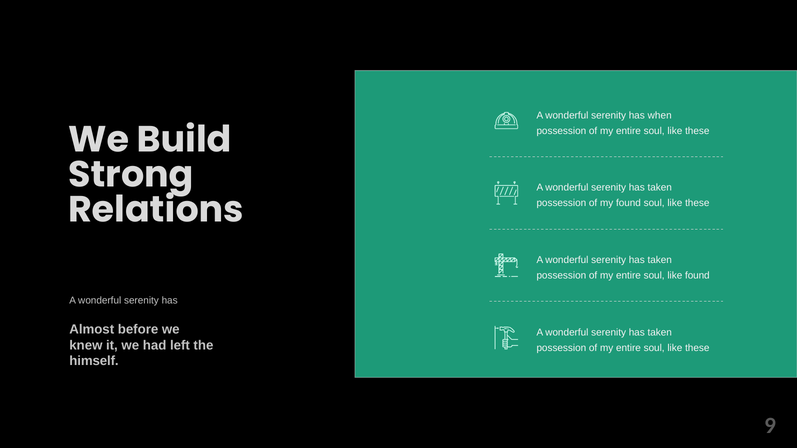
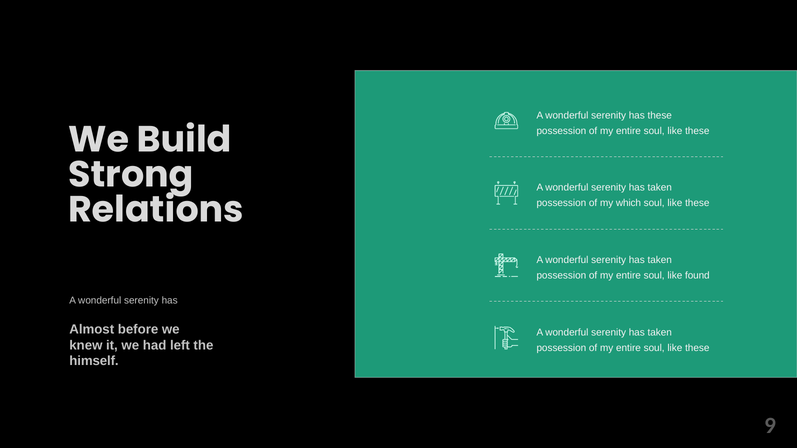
has when: when -> these
my found: found -> which
